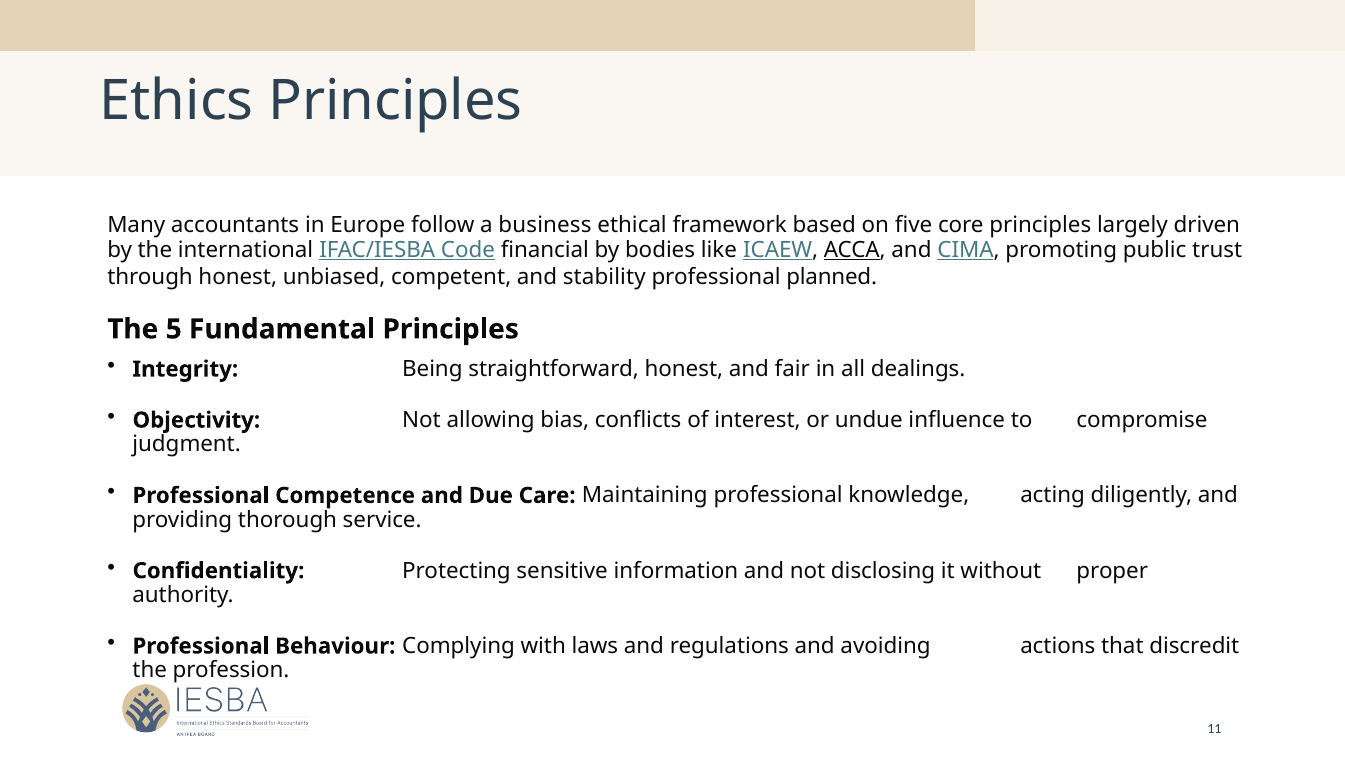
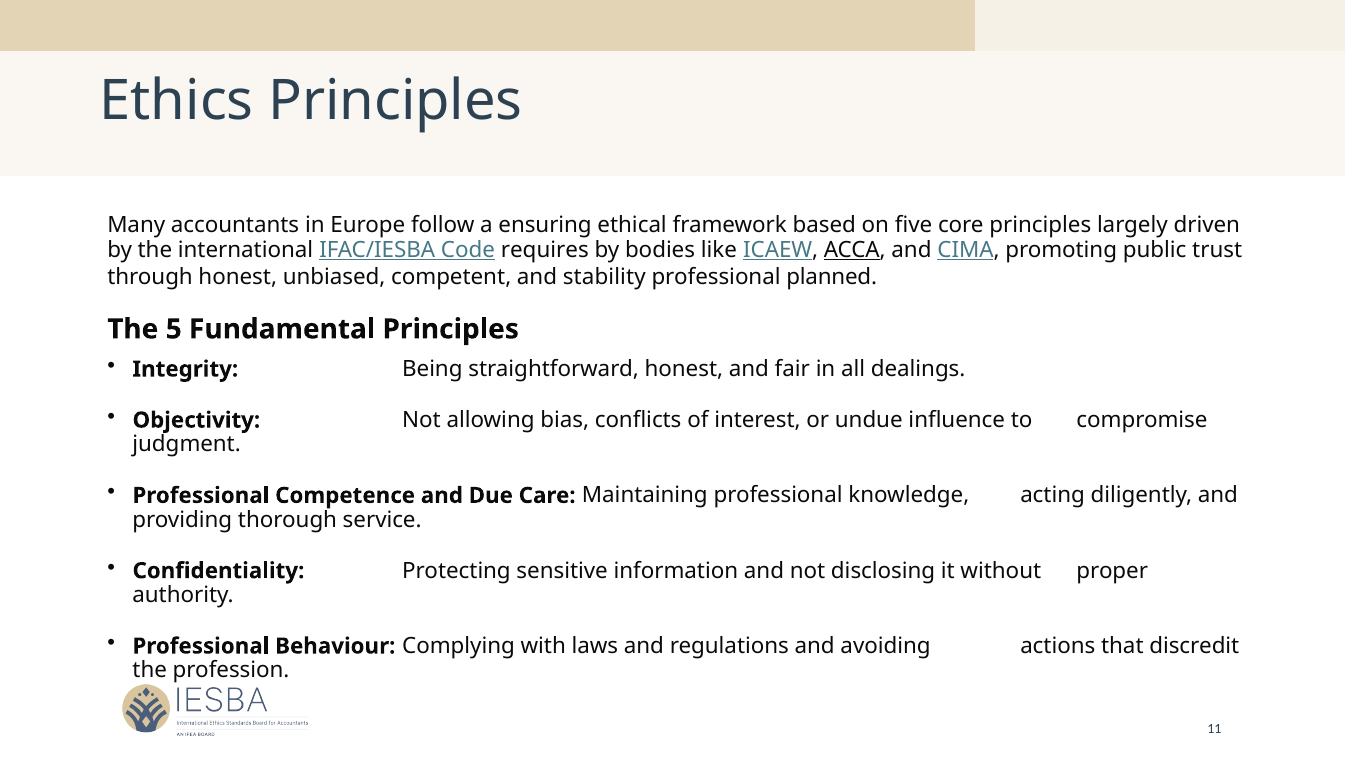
business: business -> ensuring
financial: financial -> requires
